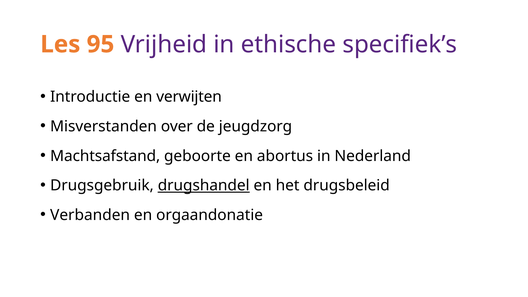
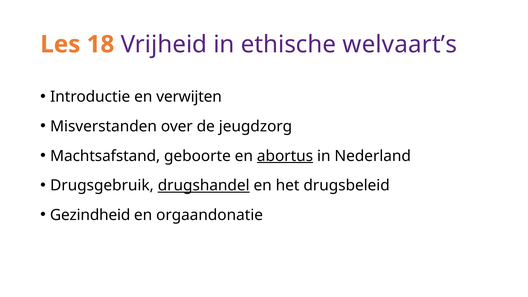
95: 95 -> 18
specifiek’s: specifiek’s -> welvaart’s
abortus underline: none -> present
Verbanden: Verbanden -> Gezindheid
